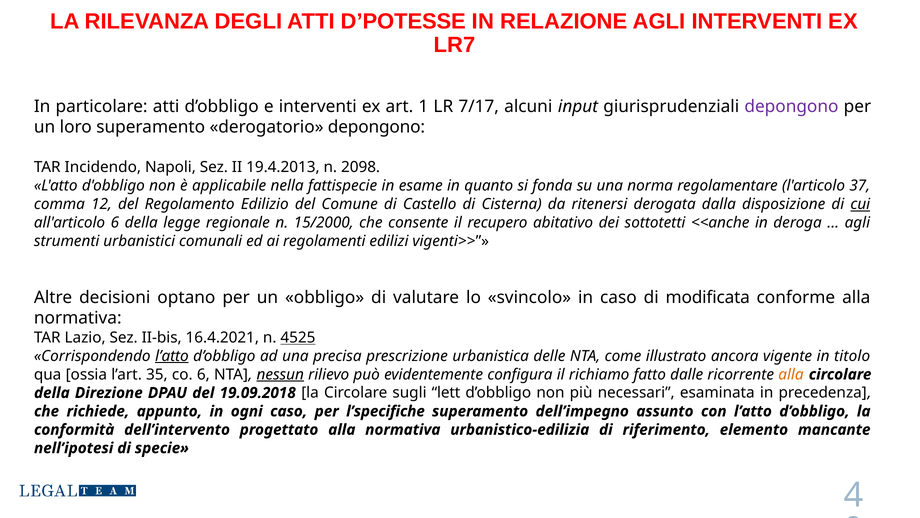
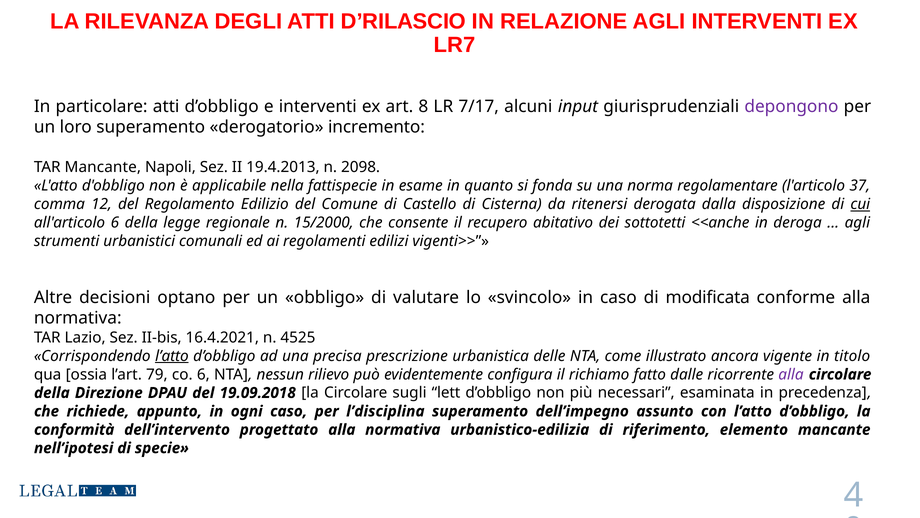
D’POTESSE: D’POTESSE -> D’RILASCIO
1: 1 -> 8
derogatorio depongono: depongono -> incremento
TAR Incidendo: Incidendo -> Mancante
4525 underline: present -> none
35: 35 -> 79
nessun underline: present -> none
alla at (791, 374) colour: orange -> purple
l’specifiche: l’specifiche -> l’disciplina
